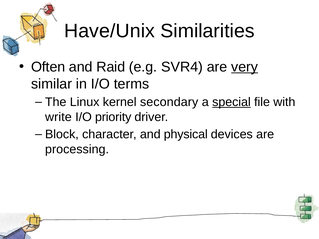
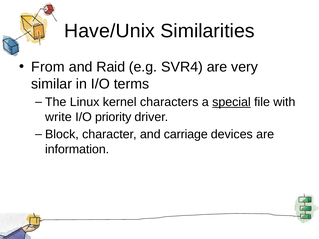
Often: Often -> From
very underline: present -> none
secondary: secondary -> characters
physical: physical -> carriage
processing: processing -> information
